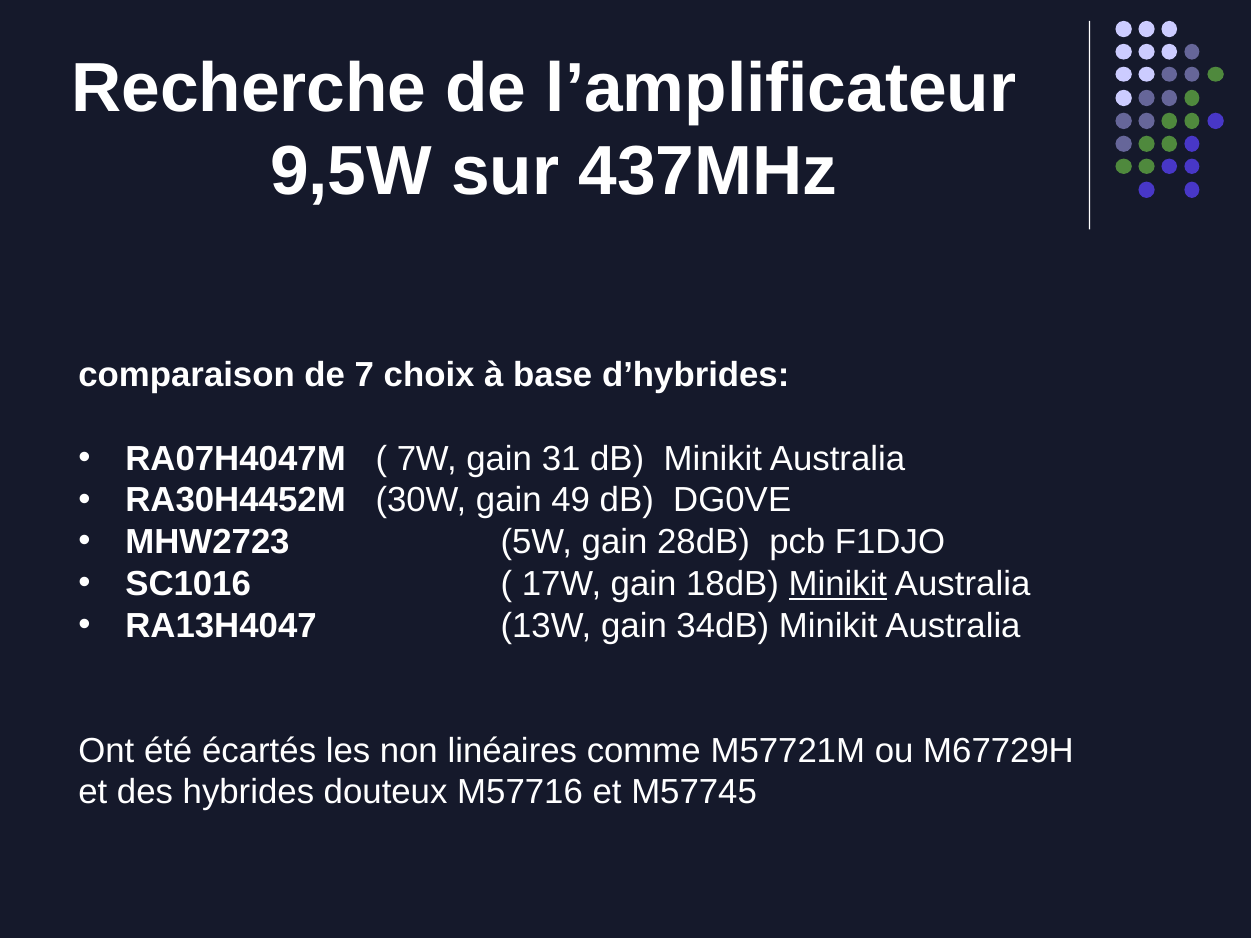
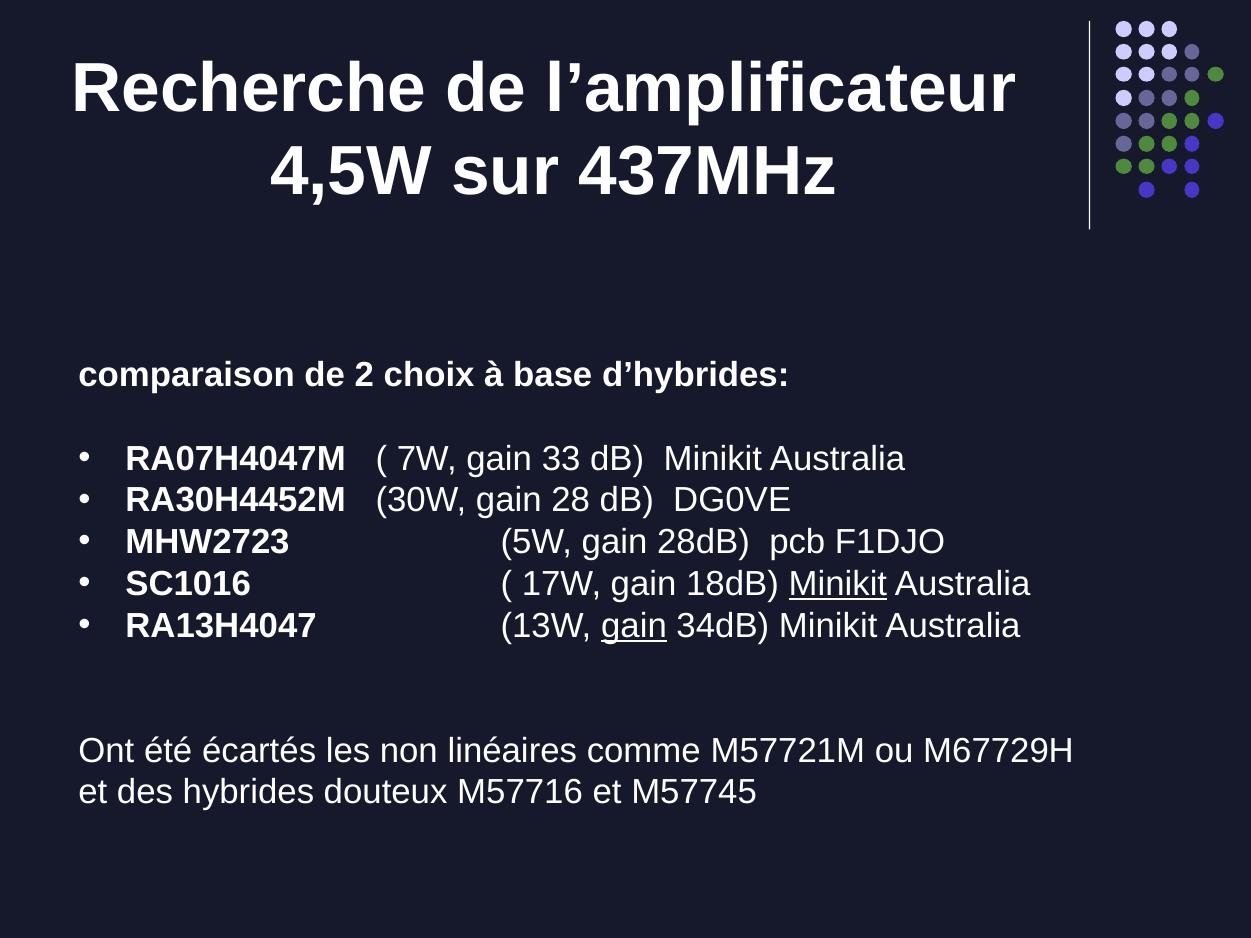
9,5W: 9,5W -> 4,5W
7: 7 -> 2
31: 31 -> 33
49: 49 -> 28
gain at (634, 626) underline: none -> present
